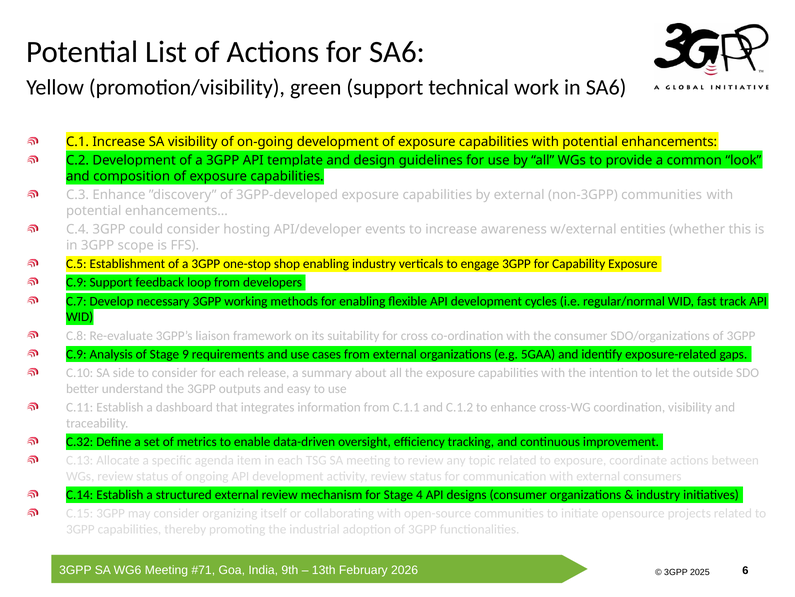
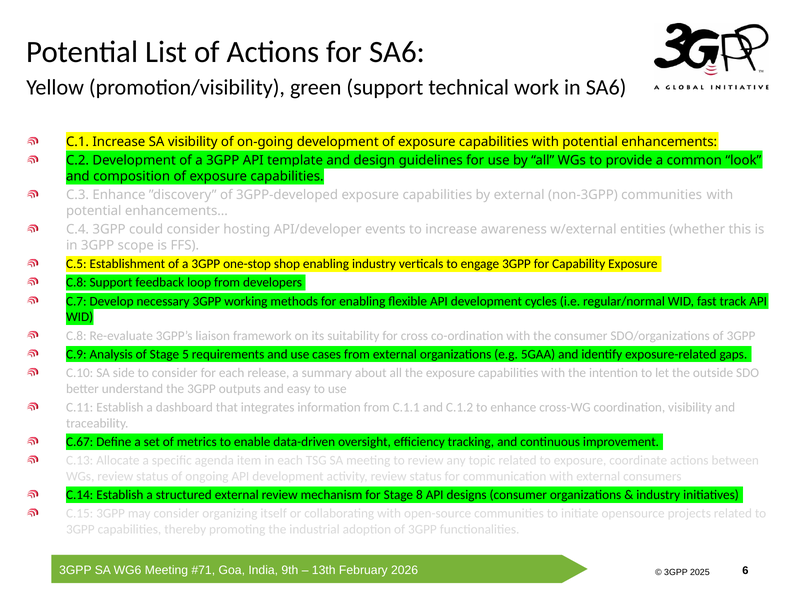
C.9 at (76, 282): C.9 -> C.8
9: 9 -> 5
C.32: C.32 -> C.67
4: 4 -> 8
